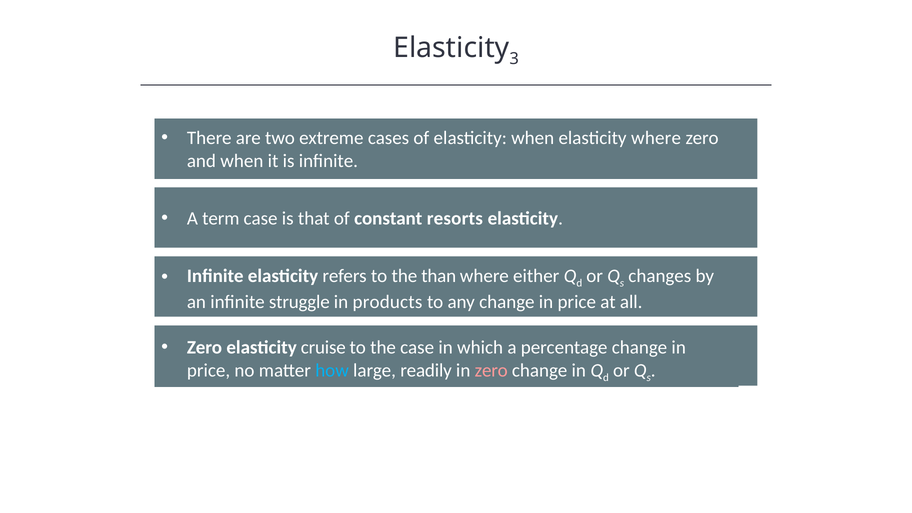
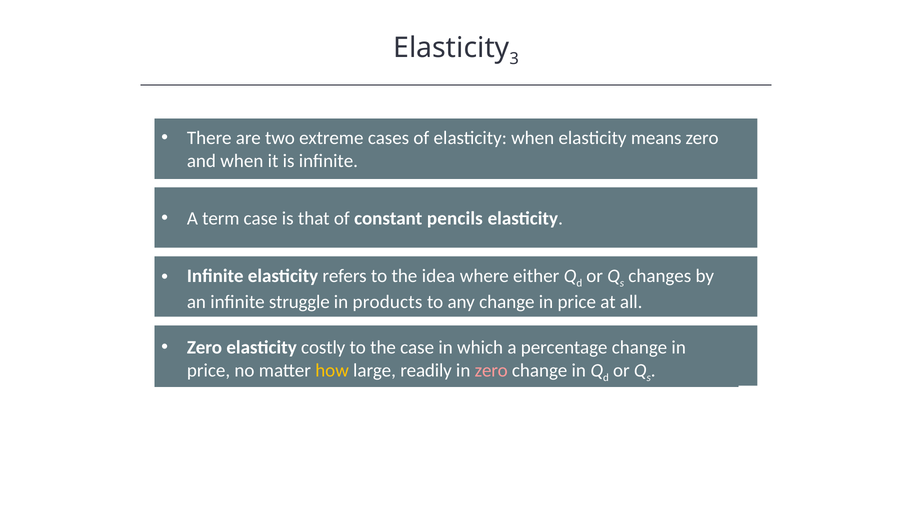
elasticity where: where -> means
resorts: resorts -> pencils
than: than -> idea
cruise: cruise -> costly
how colour: light blue -> yellow
